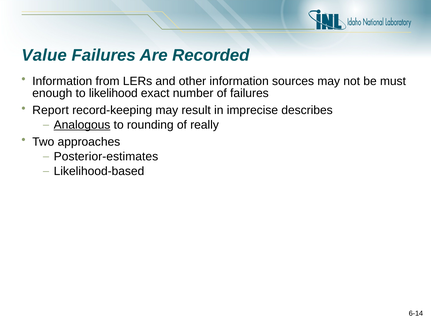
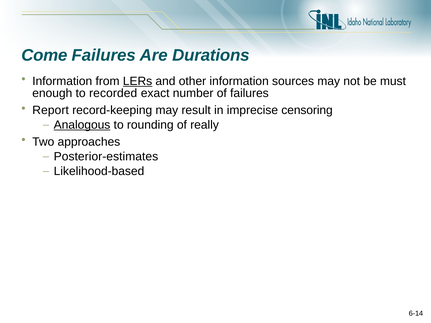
Value: Value -> Come
Recorded: Recorded -> Durations
LERs underline: none -> present
likelihood: likelihood -> recorded
describes: describes -> censoring
